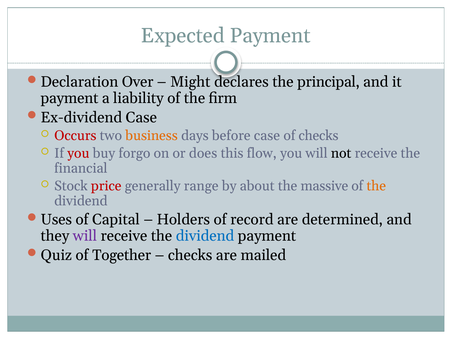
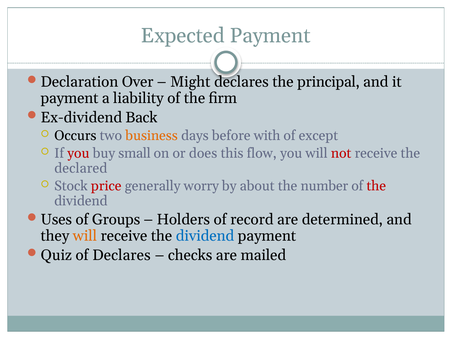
Ex-dividend Case: Case -> Back
Occurs colour: red -> black
before case: case -> with
of checks: checks -> except
forgo: forgo -> small
not colour: black -> red
financial: financial -> declared
range: range -> worry
massive: massive -> number
the at (376, 186) colour: orange -> red
Capital: Capital -> Groups
will at (85, 236) colour: purple -> orange
of Together: Together -> Declares
